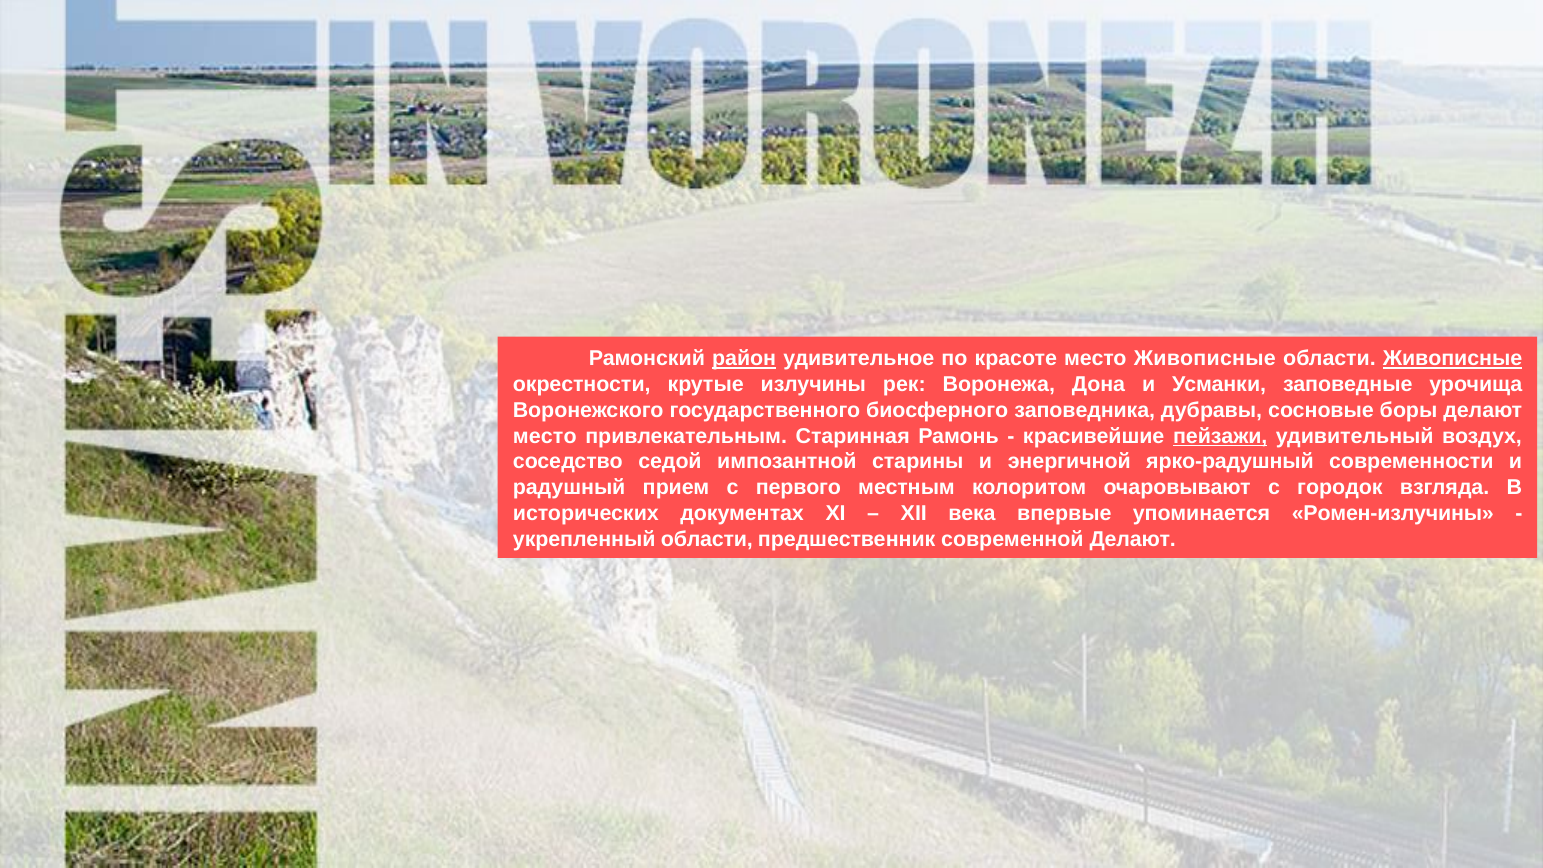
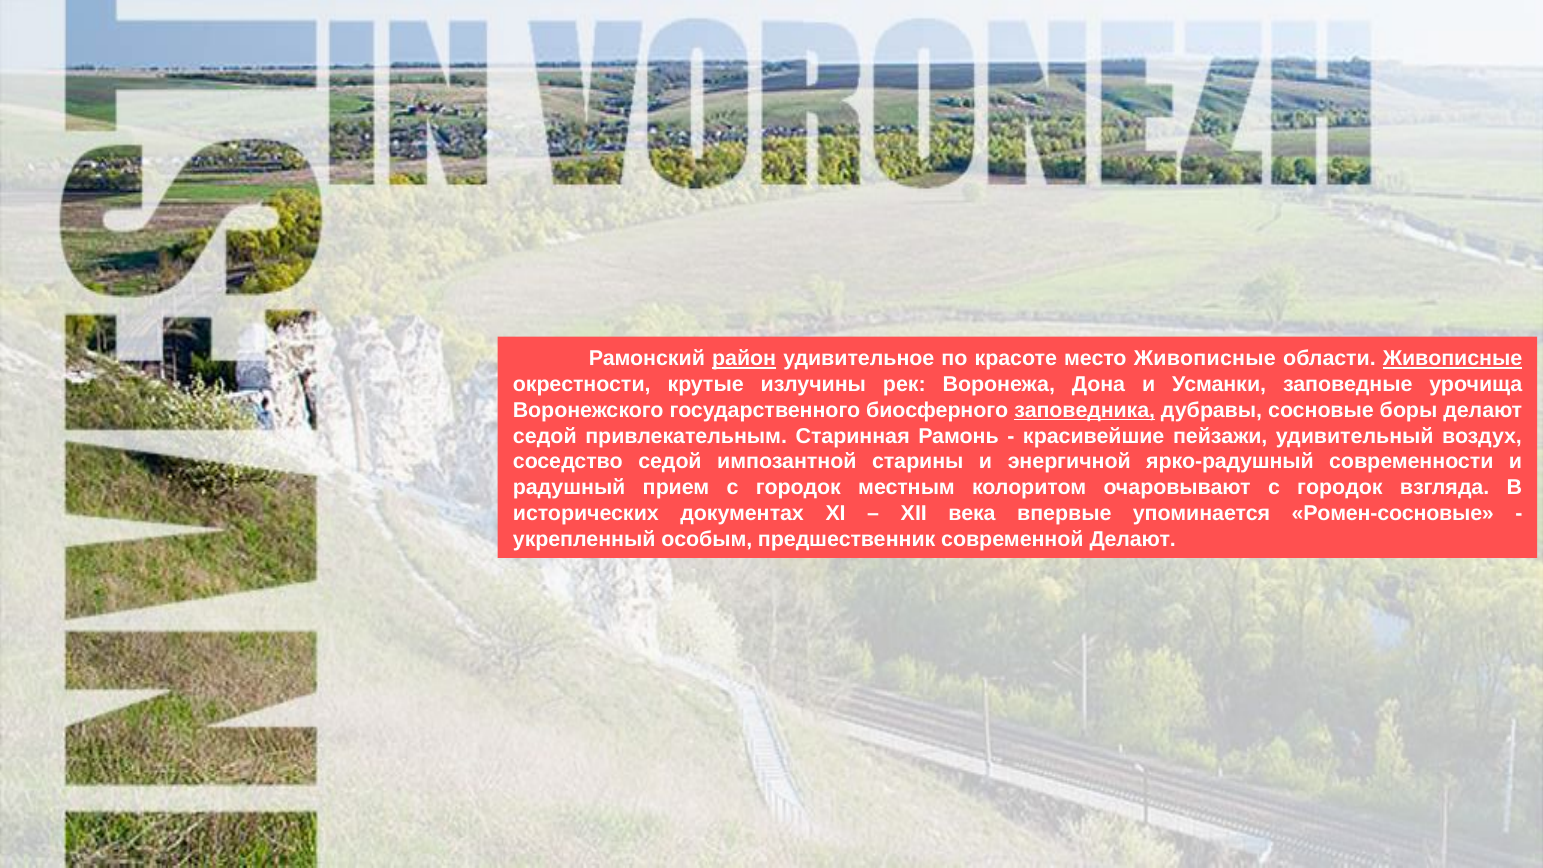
заповедника underline: none -> present
место at (545, 436): место -> седой
пейзажи underline: present -> none
прием с первого: первого -> городок
Ромен-излучины: Ромен-излучины -> Ромен-сосновые
укрепленный области: области -> особым
